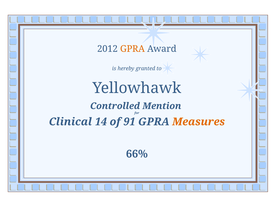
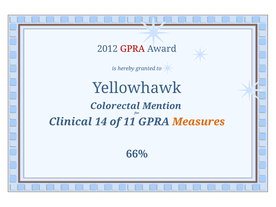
GPRA at (132, 49) colour: orange -> red
Controlled: Controlled -> Colorectal
91: 91 -> 11
